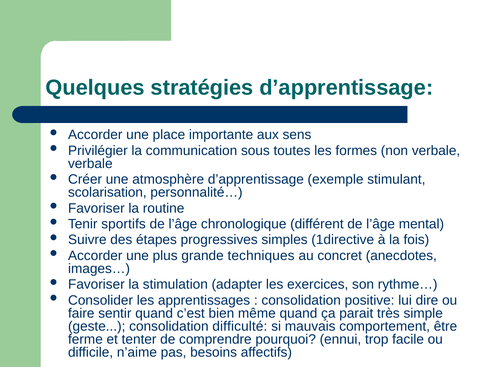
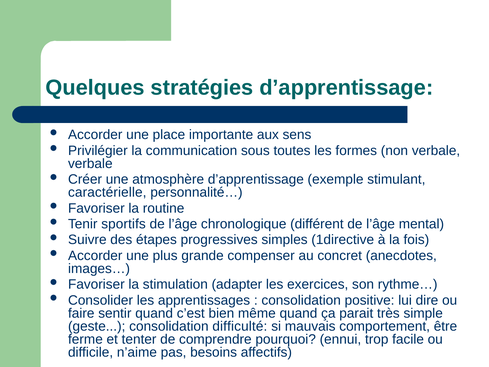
scolarisation: scolarisation -> caractérielle
techniques: techniques -> compenser
